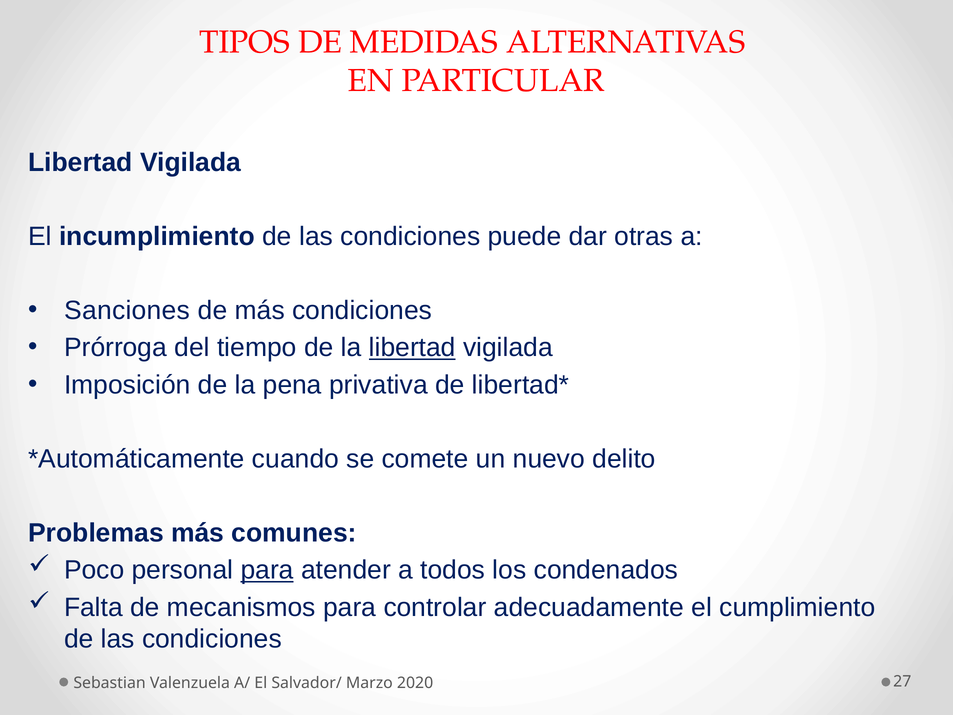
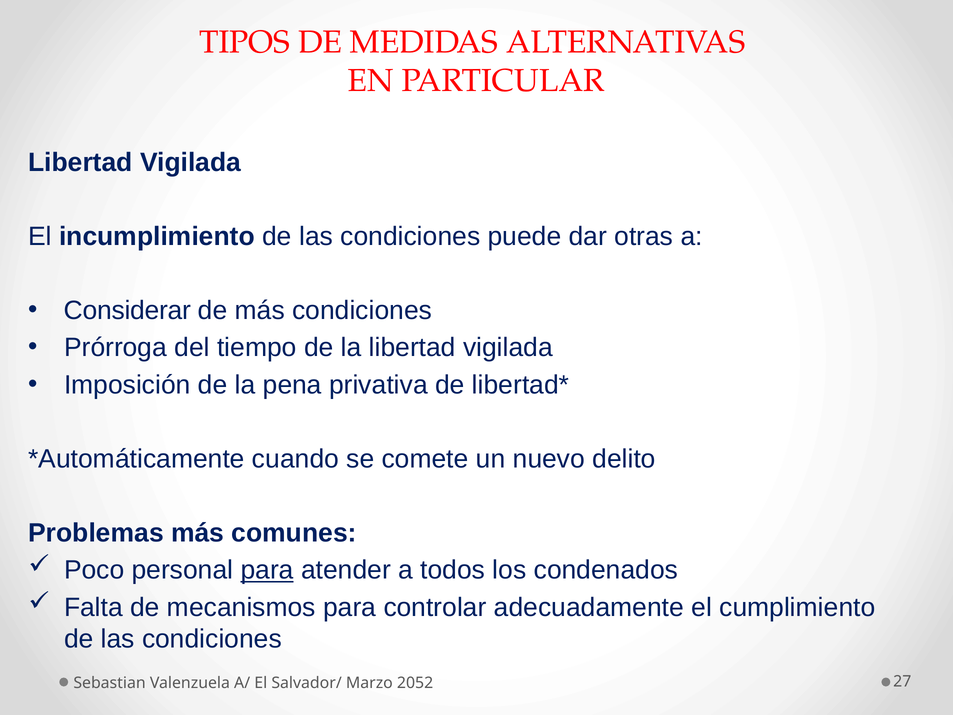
Sanciones: Sanciones -> Considerar
libertad at (412, 348) underline: present -> none
2020: 2020 -> 2052
